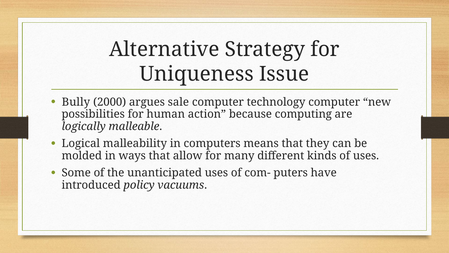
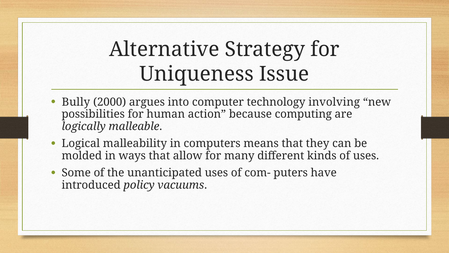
sale: sale -> into
technology computer: computer -> involving
